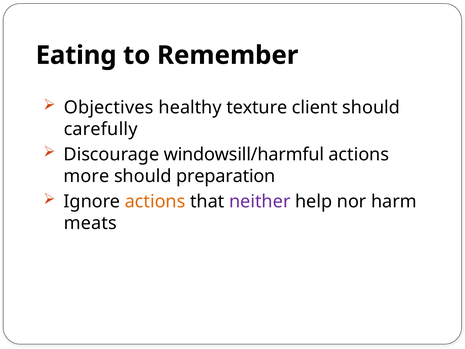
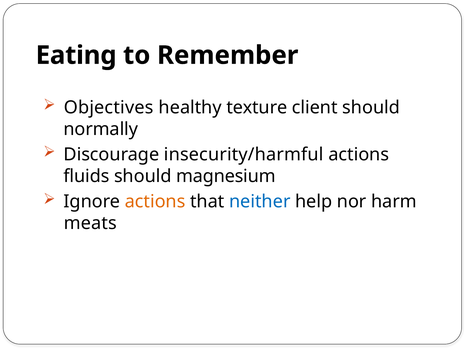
carefully: carefully -> normally
windowsill/harmful: windowsill/harmful -> insecurity/harmful
more: more -> fluids
preparation: preparation -> magnesium
neither colour: purple -> blue
